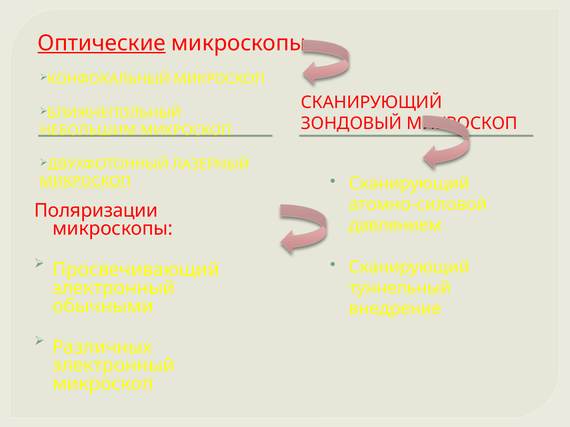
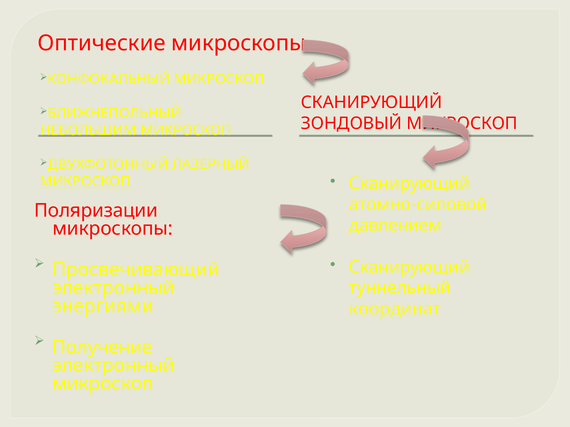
Оптические underline: present -> none
обычными: обычными -> энергиями
внедрение: внедрение -> координат
Различных: Различных -> Получение
